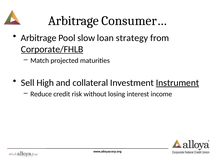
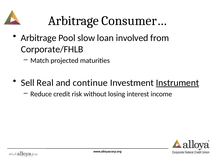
strategy: strategy -> involved
Corporate/FHLB underline: present -> none
High: High -> Real
collateral: collateral -> continue
